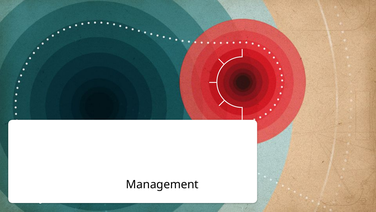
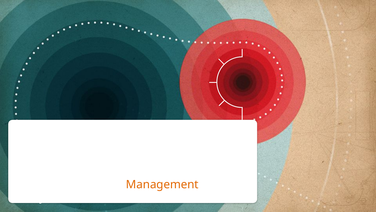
Management colour: black -> orange
